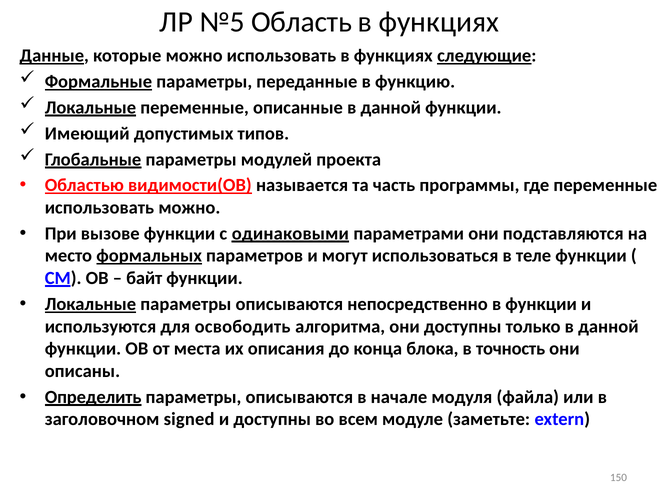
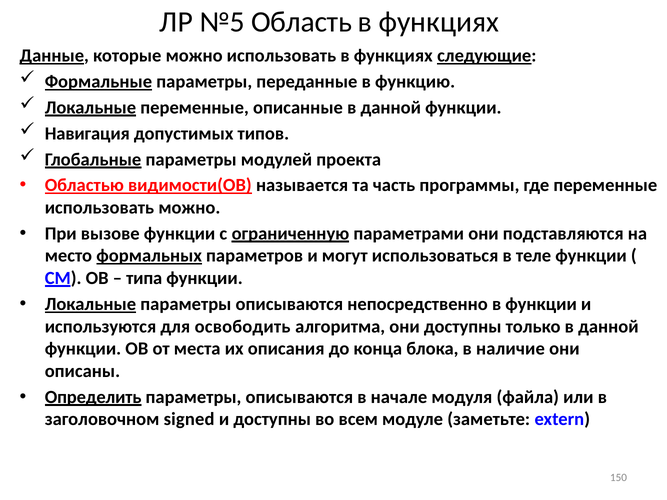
Имеющий: Имеющий -> Навигация
одинаковыми: одинаковыми -> ограниченную
байт: байт -> типа
точность: точность -> наличие
